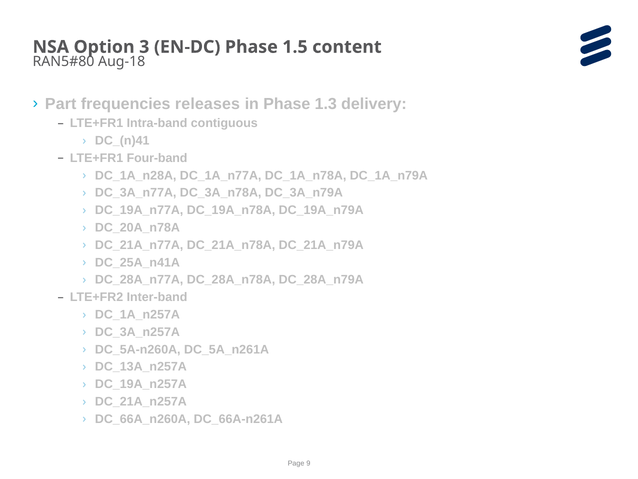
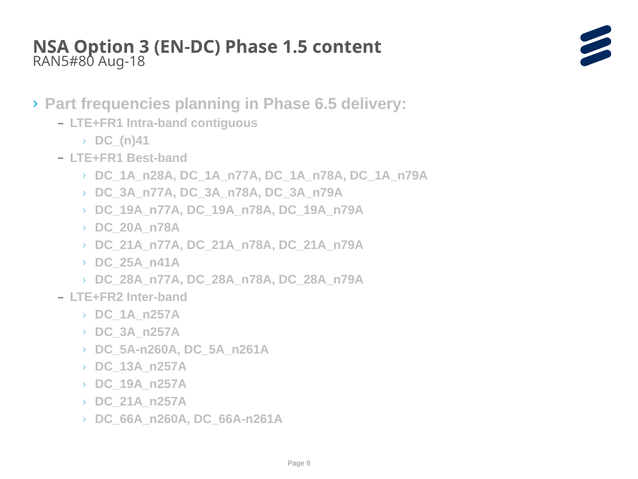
releases: releases -> planning
1.3: 1.3 -> 6.5
Four-band: Four-band -> Best-band
